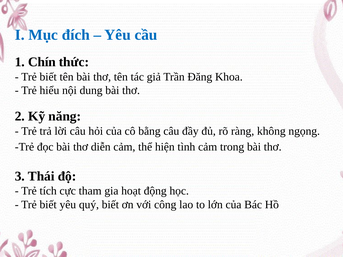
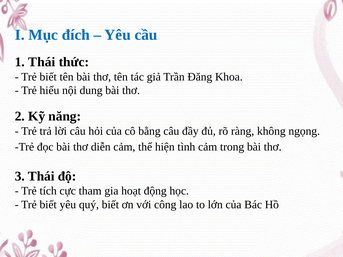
1 Chín: Chín -> Thái
